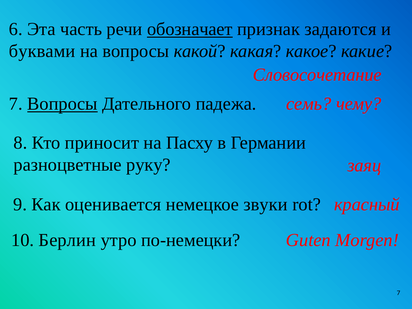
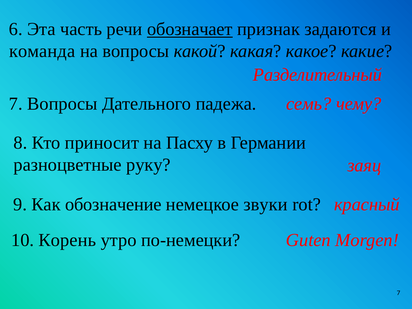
буквами: буквами -> команда
Словосочетание: Словосочетание -> Разделительный
Вопросы at (62, 104) underline: present -> none
оценивается: оценивается -> обозначение
Берлин: Берлин -> Корень
